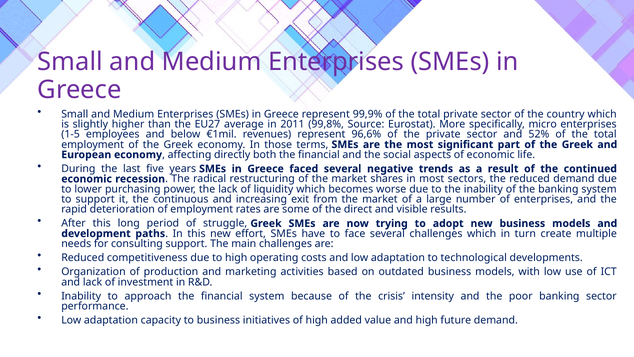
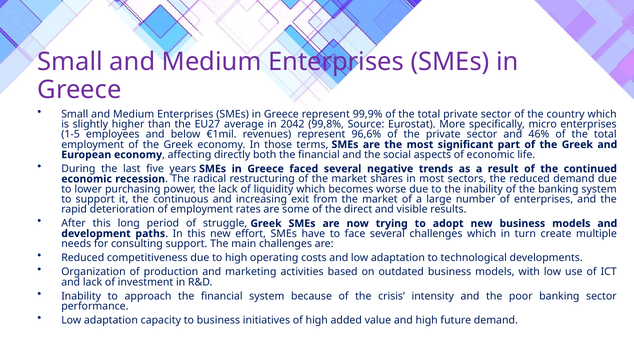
2011: 2011 -> 2042
52%: 52% -> 46%
